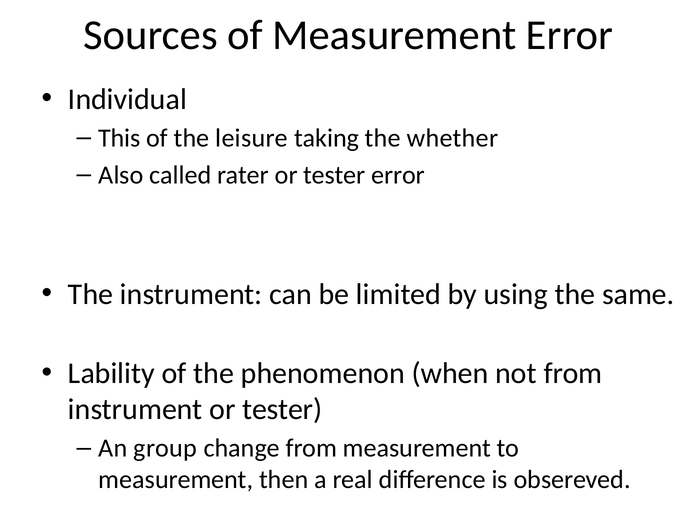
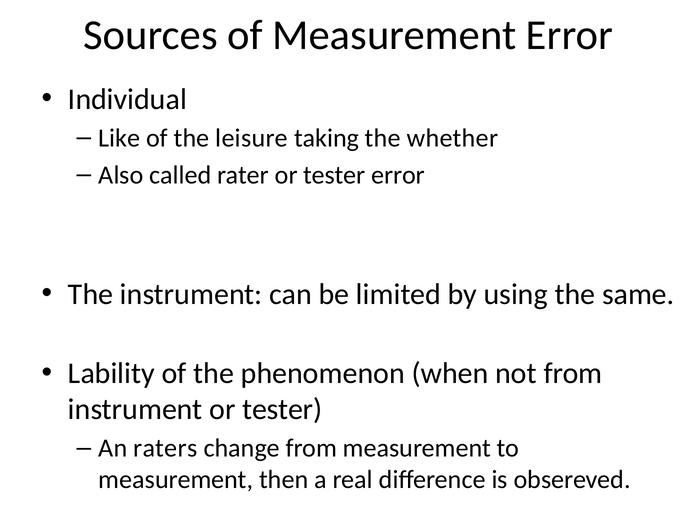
This: This -> Like
group: group -> raters
